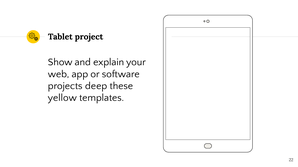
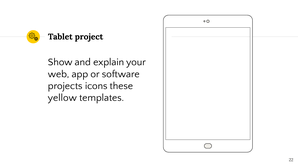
deep: deep -> icons
